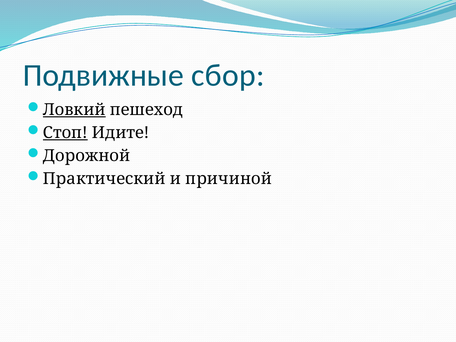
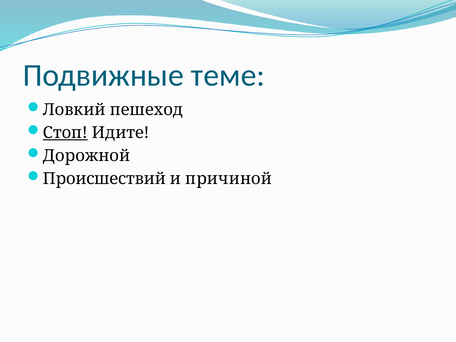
сбор: сбор -> теме
Ловкий underline: present -> none
Практический: Практический -> Происшествий
